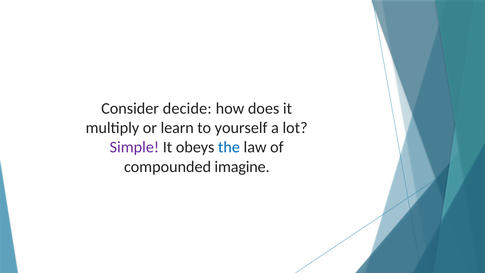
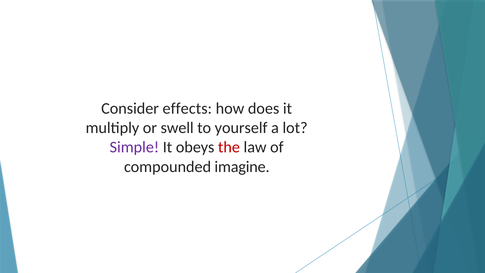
decide: decide -> effects
learn: learn -> swell
the colour: blue -> red
